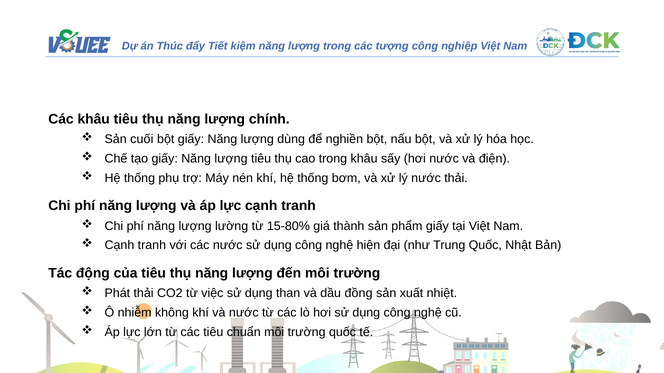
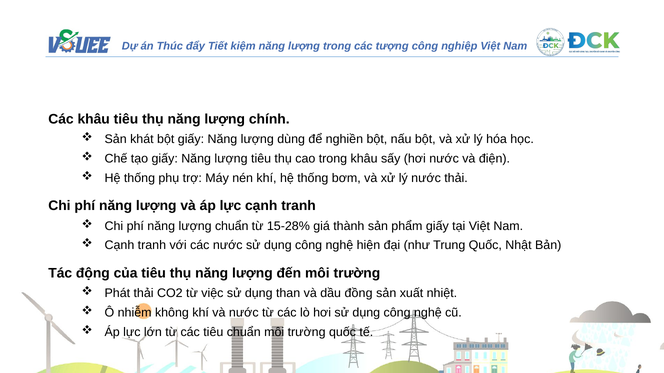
cuối: cuối -> khát
lượng lường: lường -> chuẩn
15-80%: 15-80% -> 15-28%
